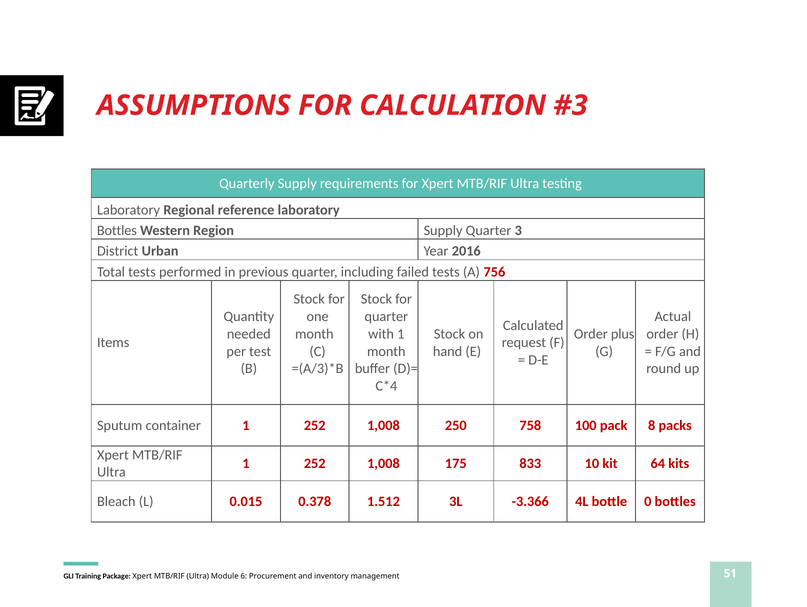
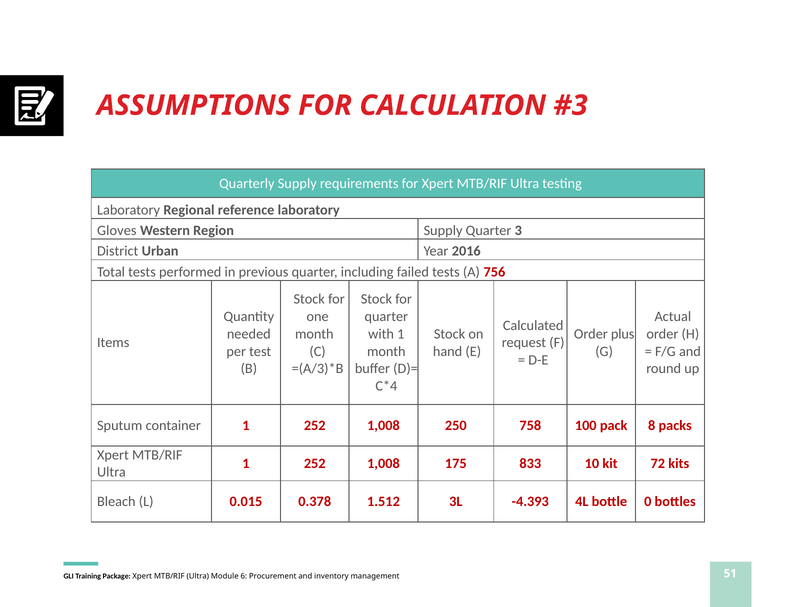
Bottles at (117, 231): Bottles -> Gloves
64: 64 -> 72
-3.366: -3.366 -> -4.393
